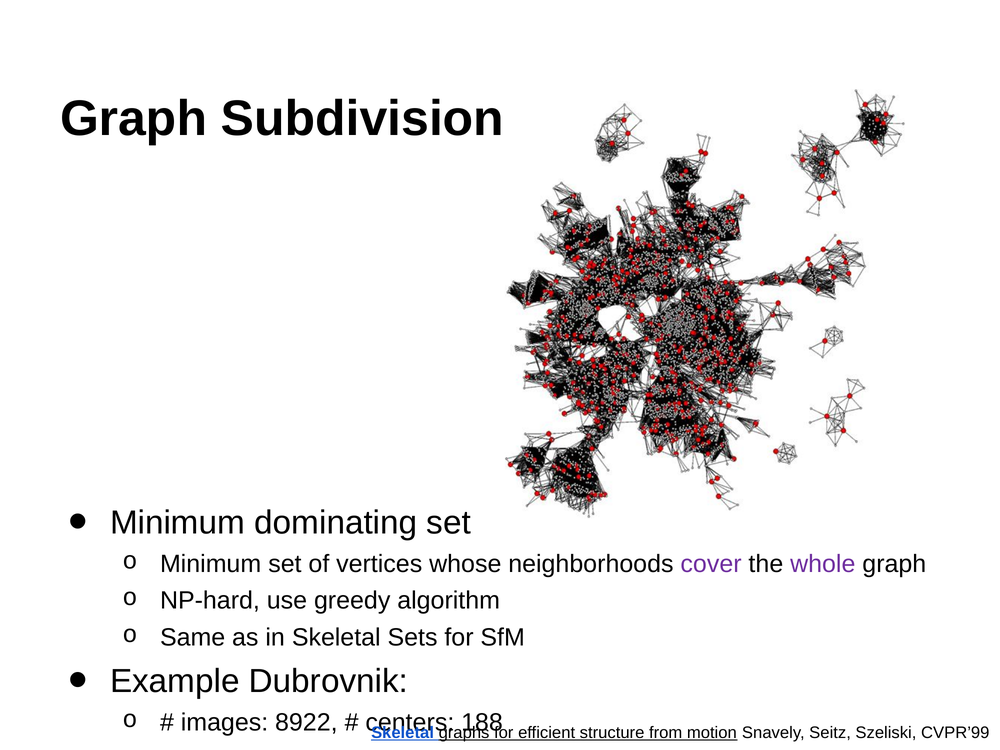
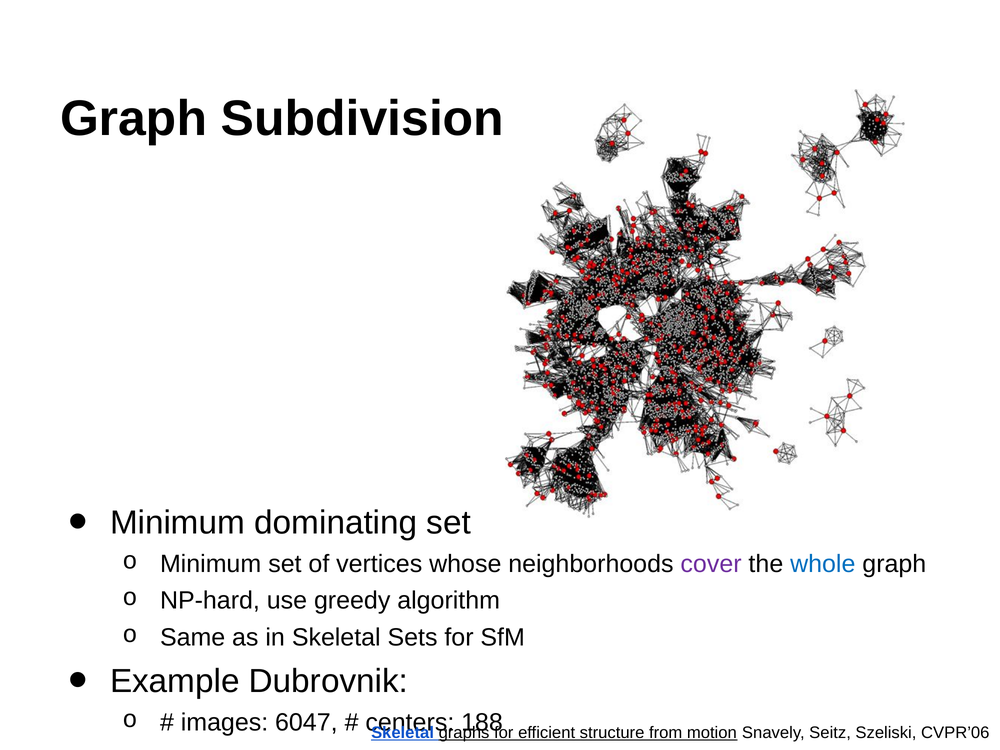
whole colour: purple -> blue
8922: 8922 -> 6047
CVPR’99: CVPR’99 -> CVPR’06
